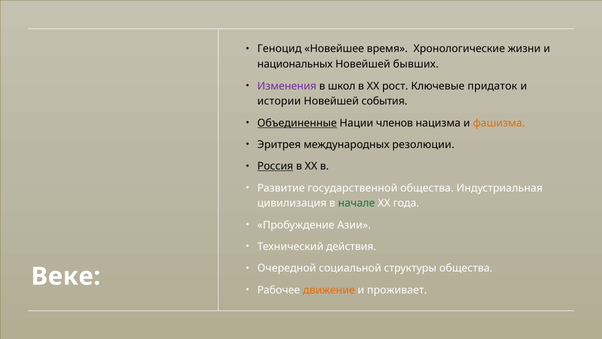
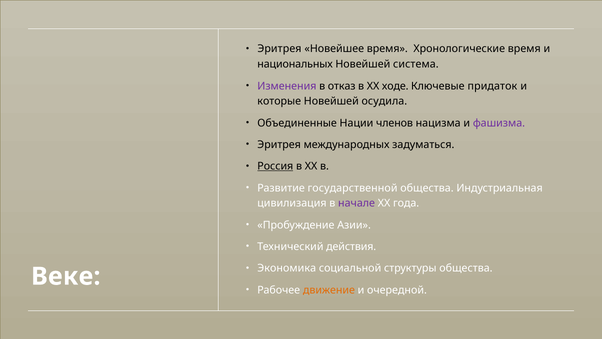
Геноцид at (279, 49): Геноцид -> Эритрея
Хронологические жизни: жизни -> время
бывших: бывших -> система
школ: школ -> отказ
рост: рост -> ходе
истории: истории -> которые
события: события -> осудила
Объединенные underline: present -> none
фашизма colour: orange -> purple
резолюции: резолюции -> задуматься
начале colour: green -> purple
Очередной: Очередной -> Экономика
проживает: проживает -> очередной
